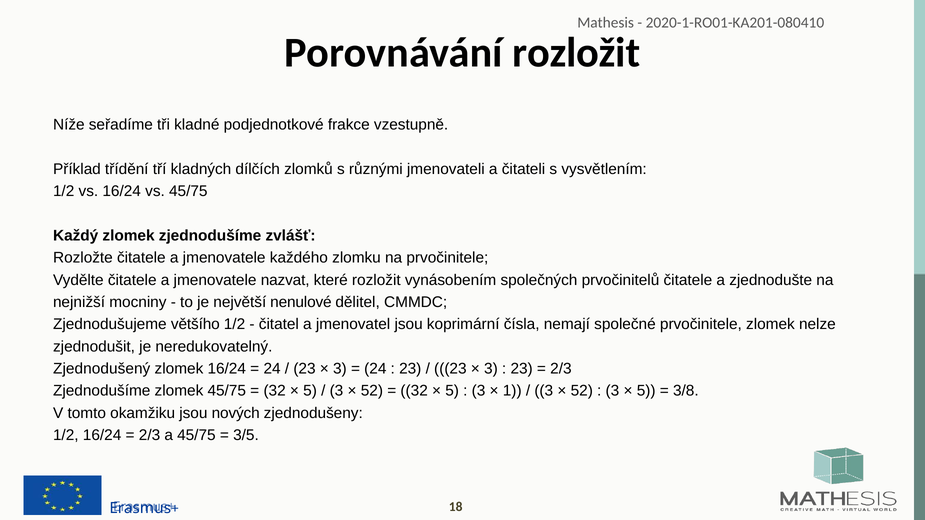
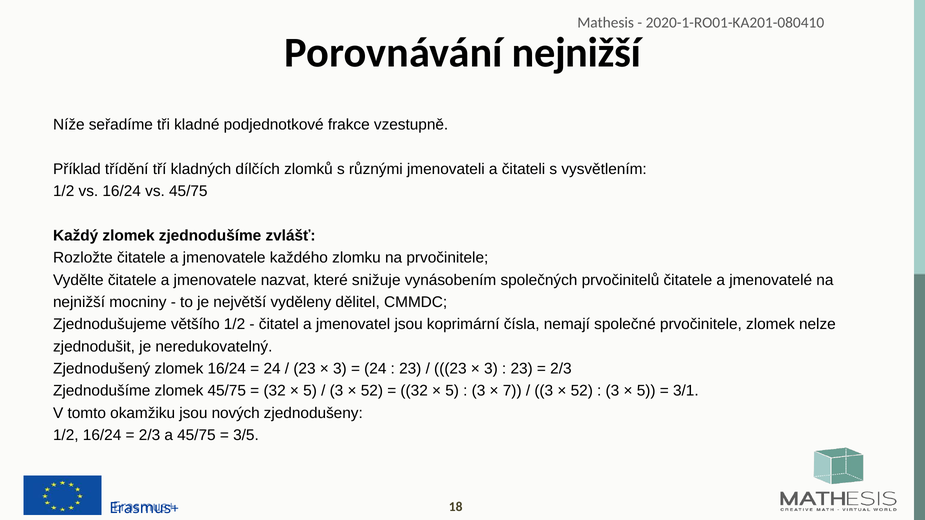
Porovnávání rozložit: rozložit -> nejnižší
které rozložit: rozložit -> snižuje
zjednodušte: zjednodušte -> jmenovatelé
nenulové: nenulové -> vyděleny
1: 1 -> 7
3/8: 3/8 -> 3/1
